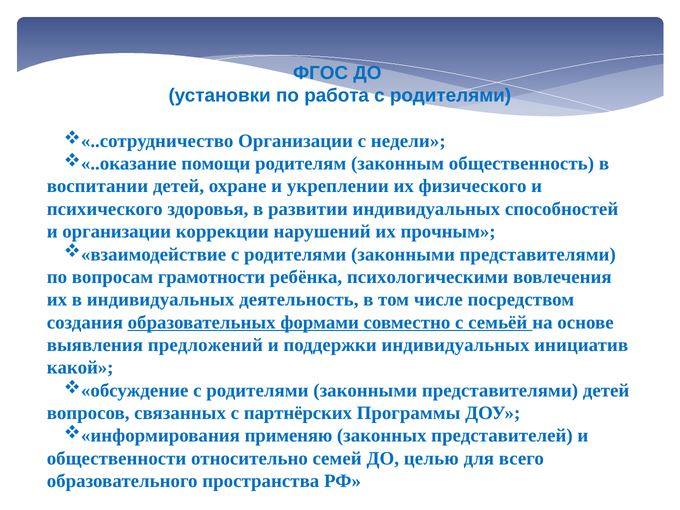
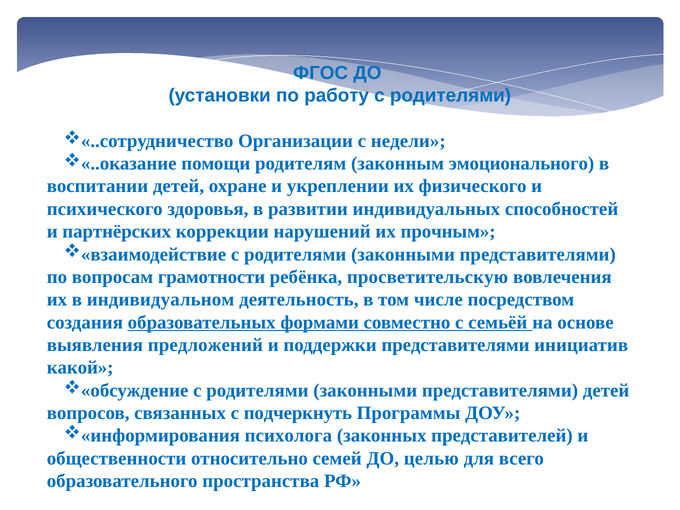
работа: работа -> работу
общественность: общественность -> эмоционального
и организации: организации -> партнёрских
психологическими: психологическими -> просветительскую
в индивидуальных: индивидуальных -> индивидуальном
поддержки индивидуальных: индивидуальных -> представителями
партнёрских: партнёрских -> подчеркнуть
применяю: применяю -> психолога
